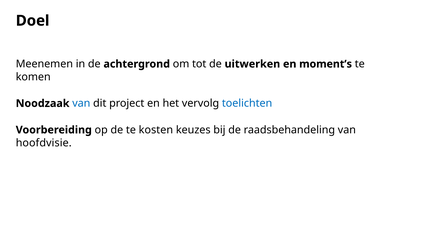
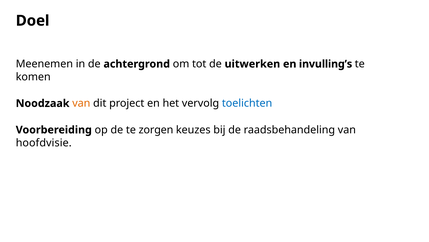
moment’s: moment’s -> invulling’s
van at (81, 103) colour: blue -> orange
kosten: kosten -> zorgen
